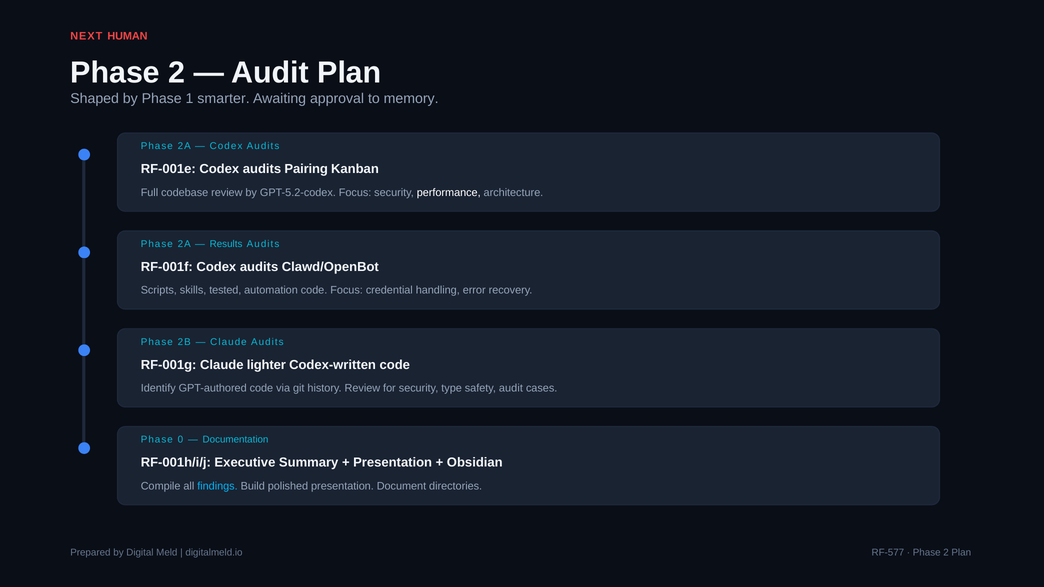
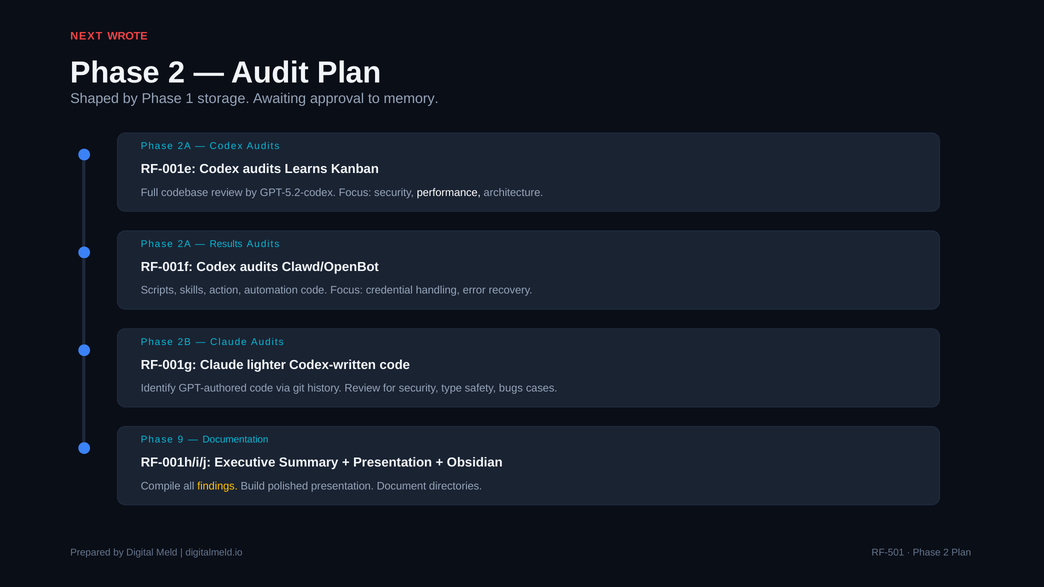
HUMAN: HUMAN -> WROTE
smarter: smarter -> storage
Pairing: Pairing -> Learns
tested: tested -> action
safety audit: audit -> bugs
0: 0 -> 9
findings colour: light blue -> yellow
RF-577: RF-577 -> RF-501
